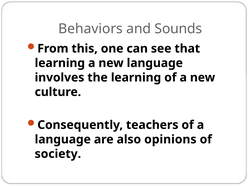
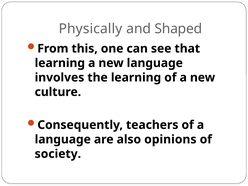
Behaviors: Behaviors -> Physically
Sounds: Sounds -> Shaped
